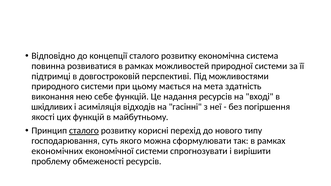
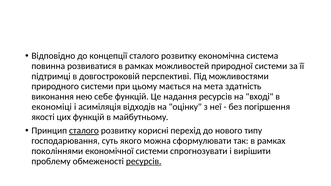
шкідливих: шкідливих -> економіці
гасінні: гасінні -> оцінку
економічних: економічних -> поколіннями
ресурсів at (144, 161) underline: none -> present
